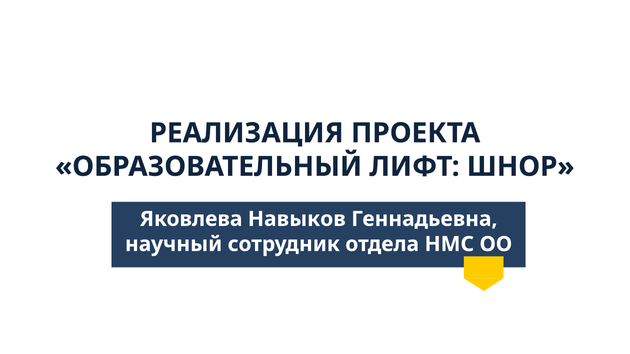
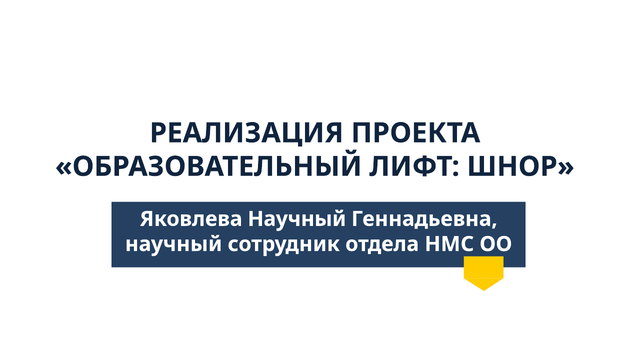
Яковлева Навыков: Навыков -> Научный
